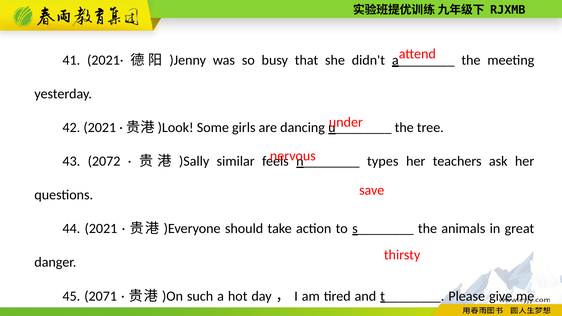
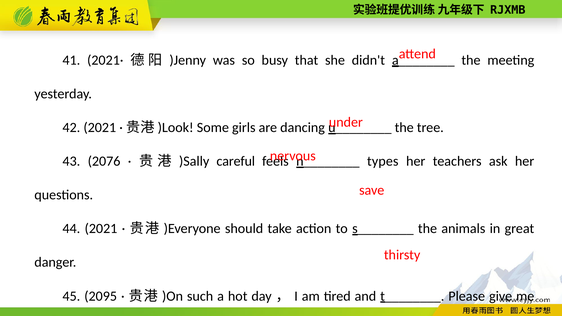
2072: 2072 -> 2076
similar: similar -> careful
2071: 2071 -> 2095
